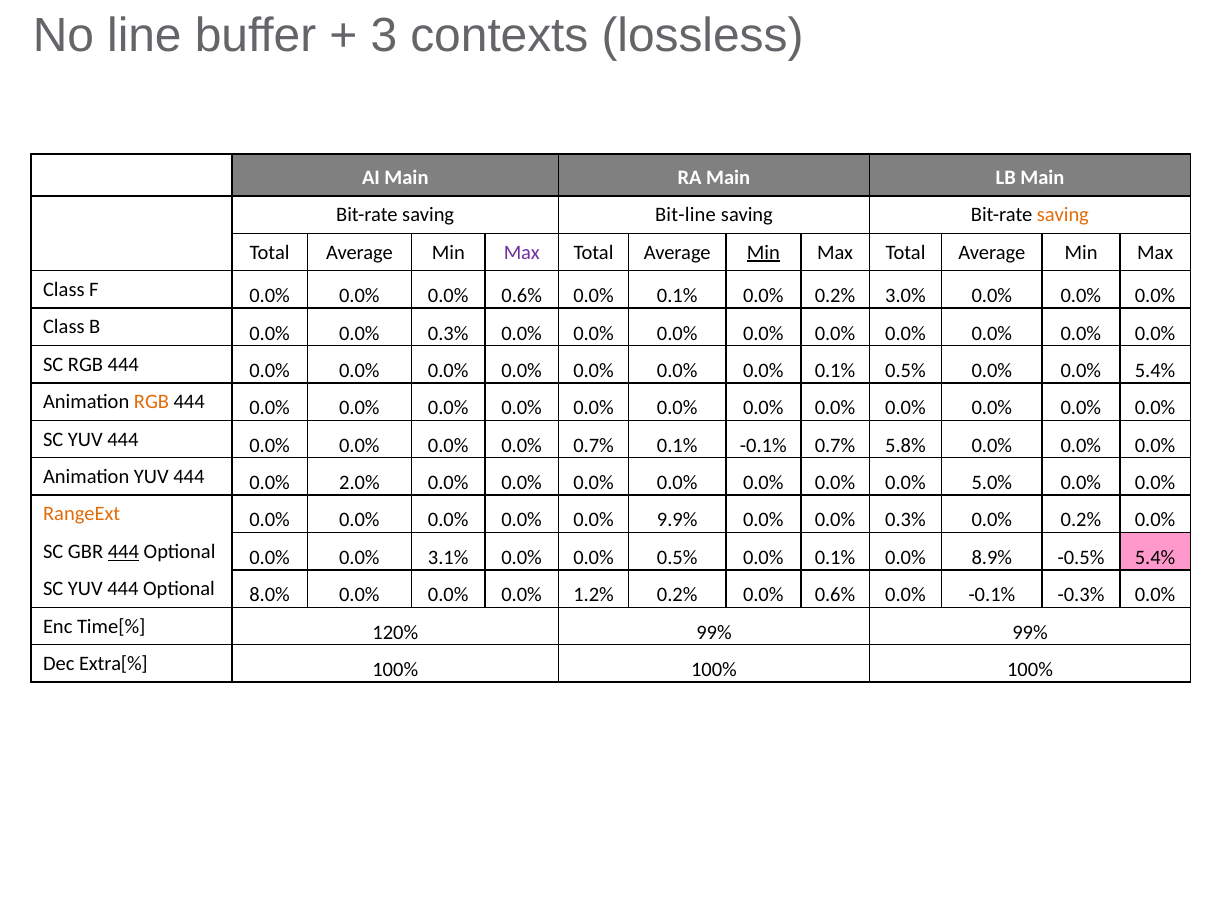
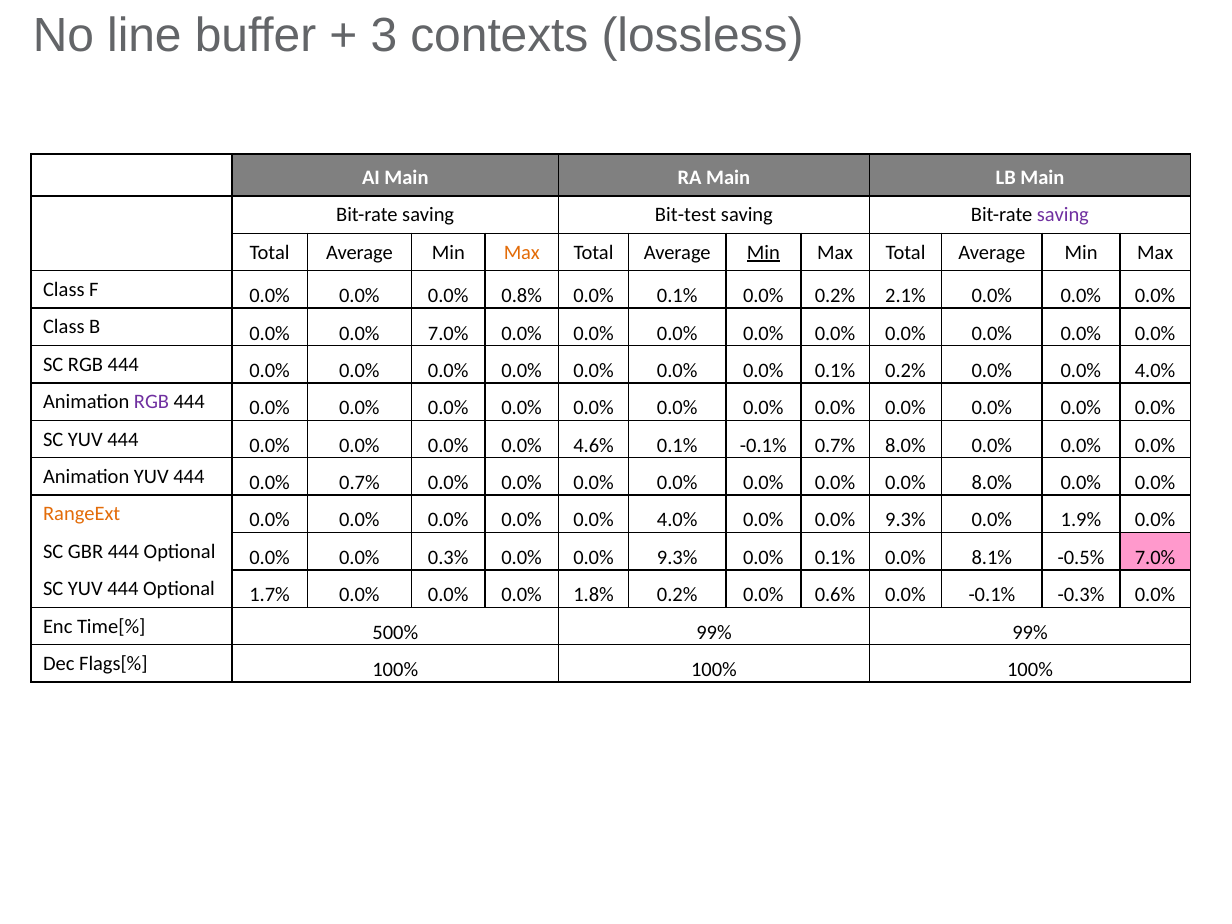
Bit-line: Bit-line -> Bit-test
saving at (1063, 215) colour: orange -> purple
Max at (522, 252) colour: purple -> orange
0.0% 0.0% 0.6%: 0.6% -> 0.8%
3.0%: 3.0% -> 2.1%
B 0.0% 0.0% 0.3%: 0.3% -> 7.0%
0.1% 0.5%: 0.5% -> 0.2%
5.4% at (1155, 371): 5.4% -> 4.0%
RGB at (151, 402) colour: orange -> purple
0.0% 0.7%: 0.7% -> 4.6%
0.7% 5.8%: 5.8% -> 8.0%
0.0% 2.0%: 2.0% -> 0.7%
0.0% 5.0%: 5.0% -> 8.0%
0.0% 0.0% 0.0% 9.9%: 9.9% -> 4.0%
0.3% at (905, 520): 0.3% -> 9.3%
0.2% at (1081, 520): 0.2% -> 1.9%
444 at (123, 551) underline: present -> none
3.1%: 3.1% -> 0.3%
0.5% at (677, 558): 0.5% -> 9.3%
8.9%: 8.9% -> 8.1%
-0.5% 5.4%: 5.4% -> 7.0%
8.0%: 8.0% -> 1.7%
1.2%: 1.2% -> 1.8%
120%: 120% -> 500%
Extra[%: Extra[% -> Flags[%
